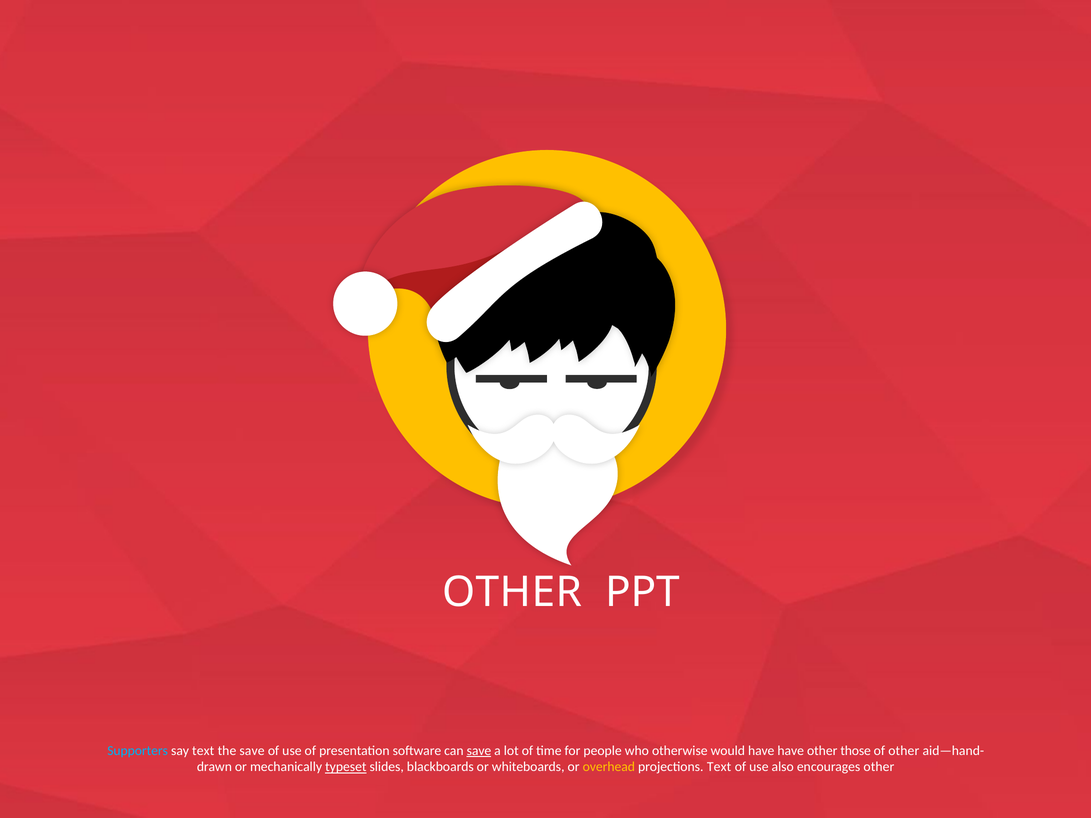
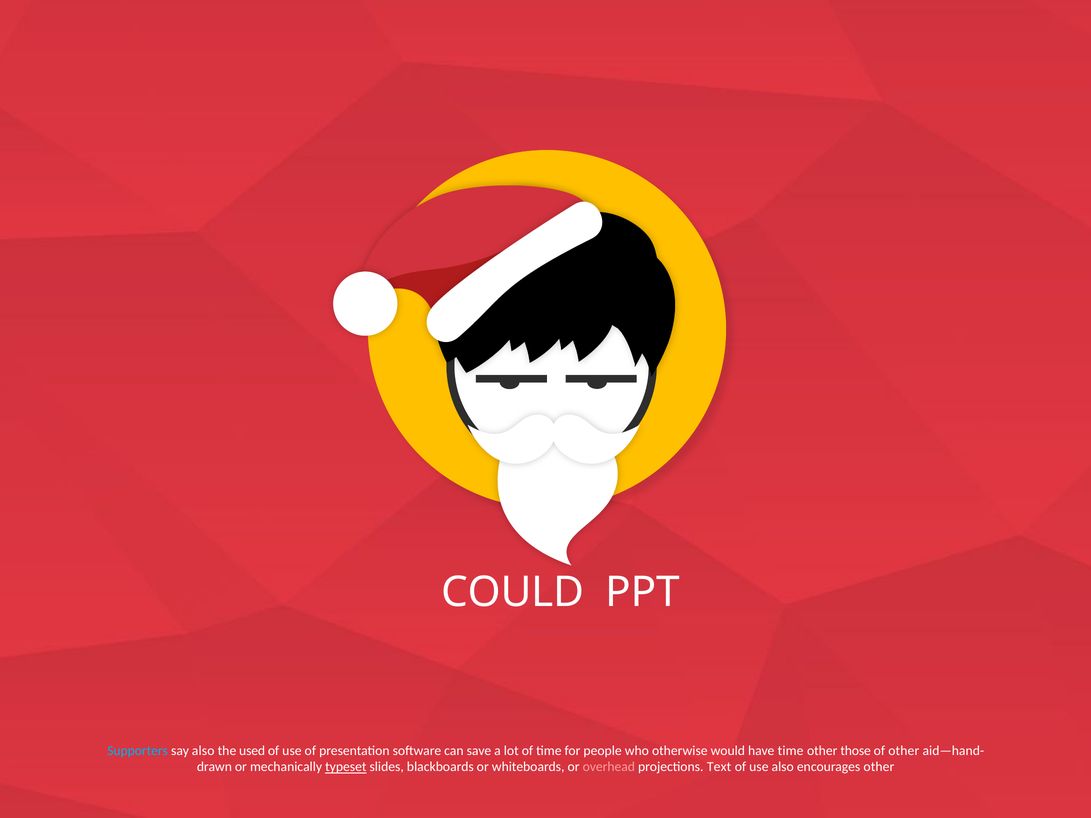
OTHER at (512, 592): OTHER -> COULD
say text: text -> also
the save: save -> used
save at (479, 751) underline: present -> none
have have: have -> time
overhead colour: yellow -> pink
